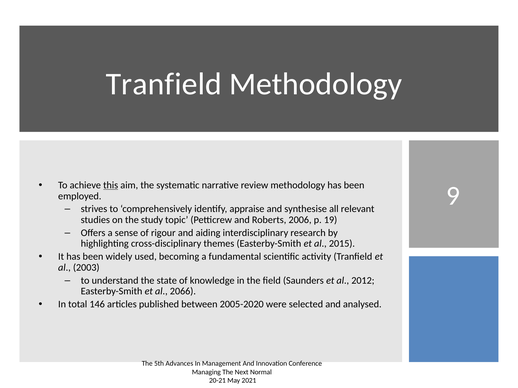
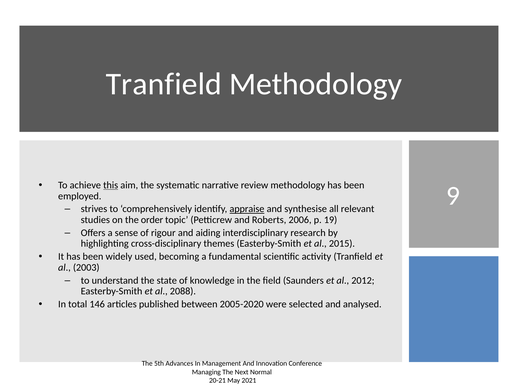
appraise underline: none -> present
study: study -> order
2066: 2066 -> 2088
